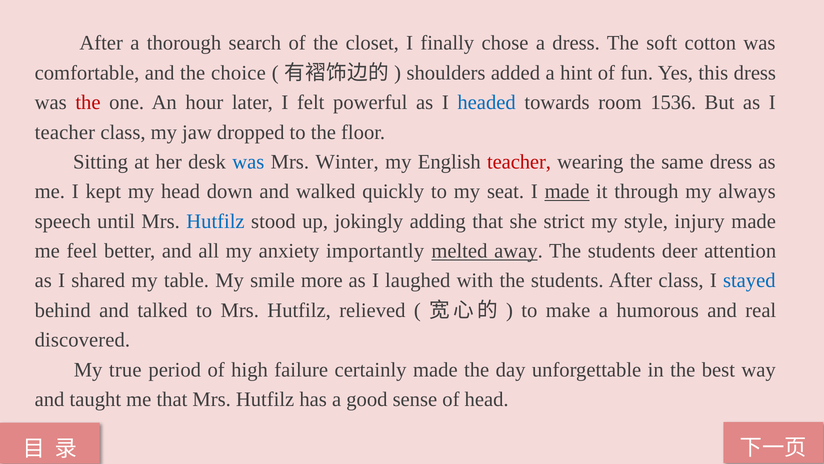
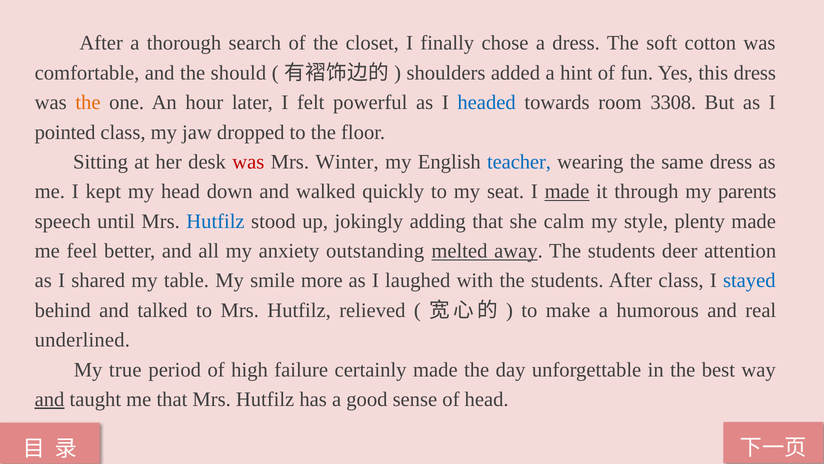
choice: choice -> should
the at (88, 102) colour: red -> orange
1536: 1536 -> 3308
teacher at (65, 132): teacher -> pointed
was at (248, 162) colour: blue -> red
teacher at (519, 162) colour: red -> blue
always: always -> parents
strict: strict -> calm
injury: injury -> plenty
importantly: importantly -> outstanding
discovered: discovered -> underlined
and at (50, 399) underline: none -> present
